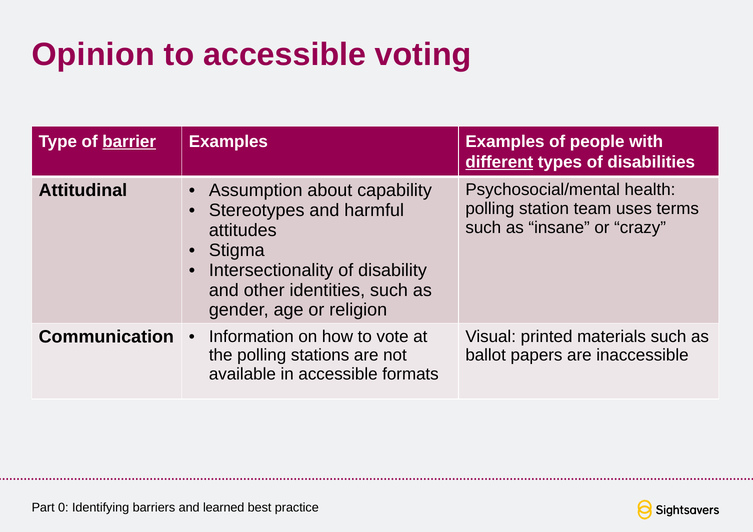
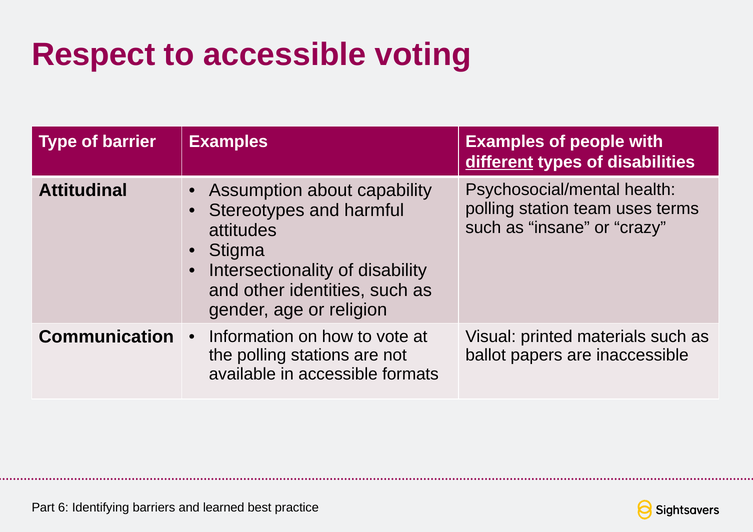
Opinion: Opinion -> Respect
barrier underline: present -> none
0: 0 -> 6
